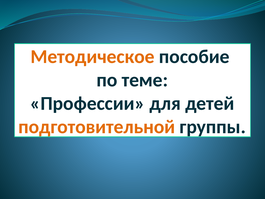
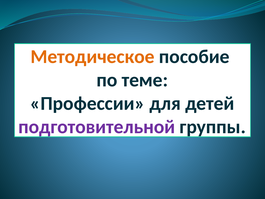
подготовительной colour: orange -> purple
